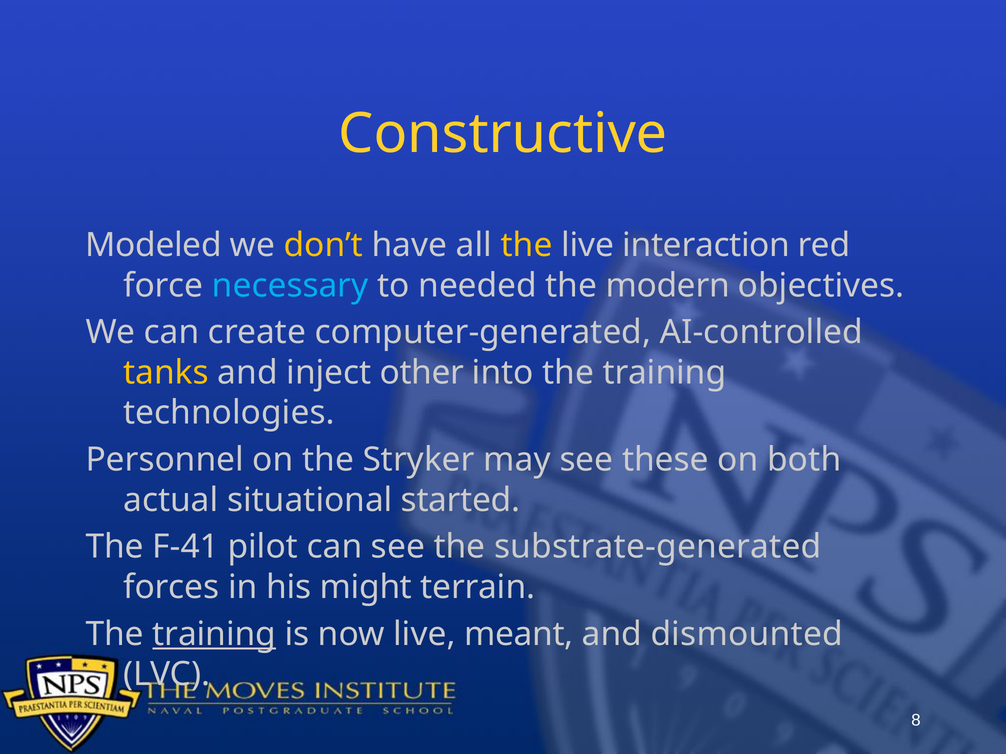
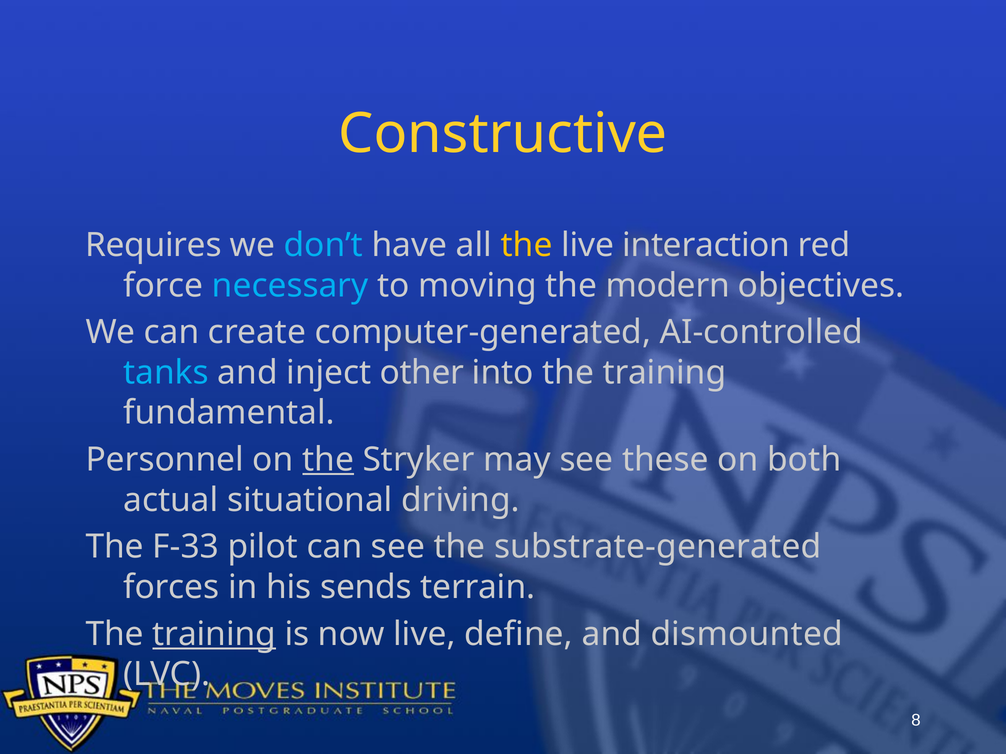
Modeled: Modeled -> Requires
don’t colour: yellow -> light blue
needed: needed -> moving
tanks colour: yellow -> light blue
technologies: technologies -> fundamental
the at (328, 460) underline: none -> present
started: started -> driving
F-41: F-41 -> F-33
might: might -> sends
meant: meant -> define
